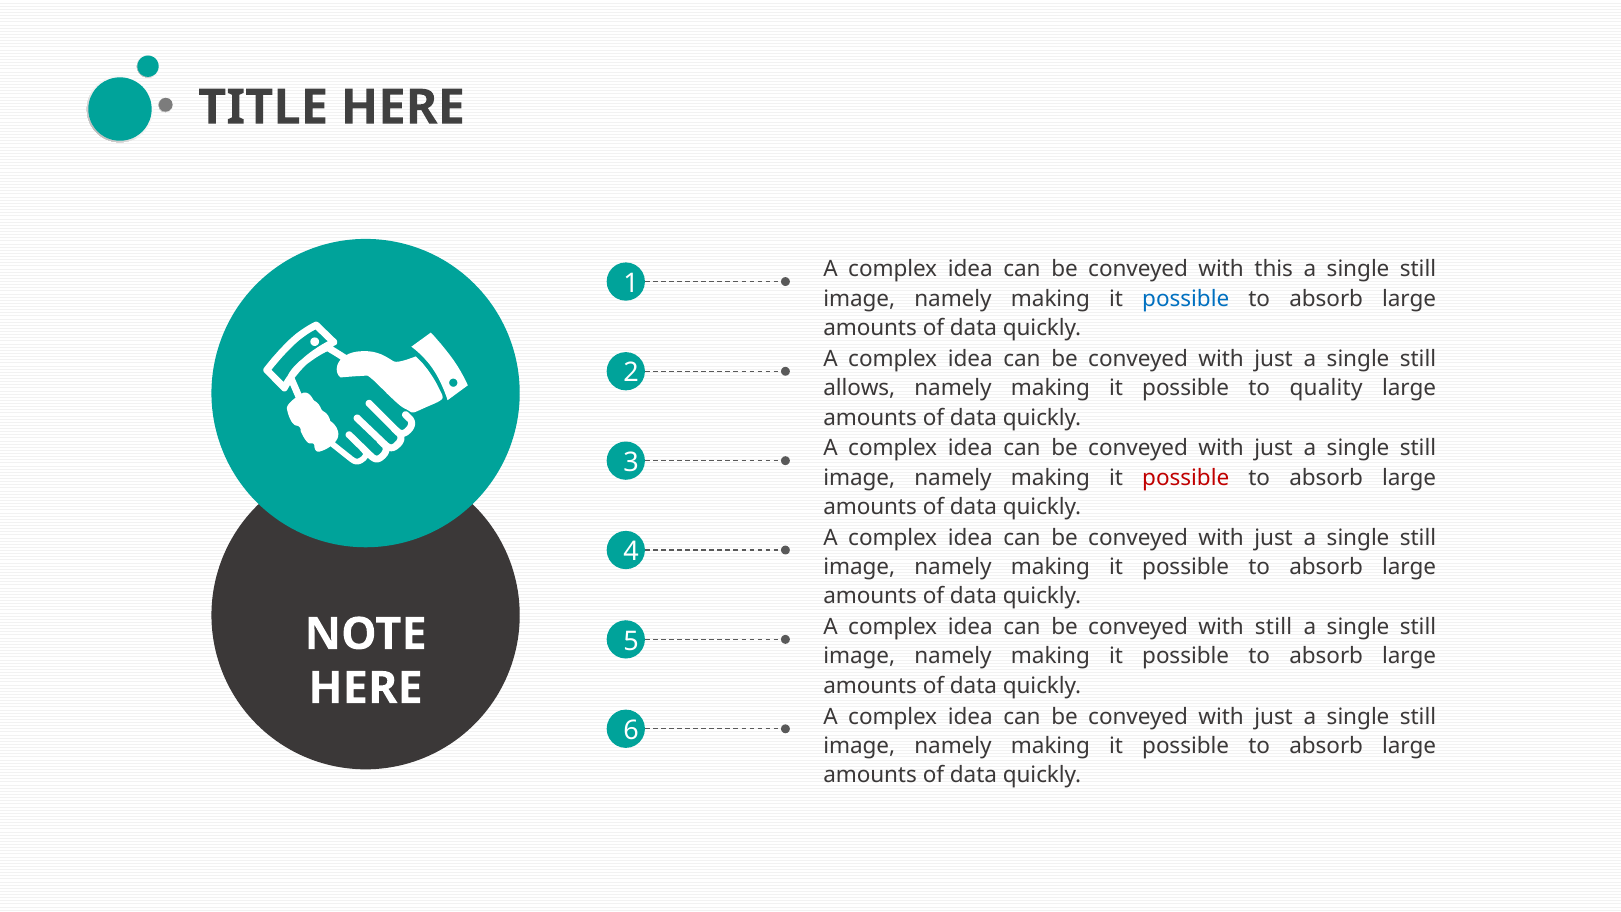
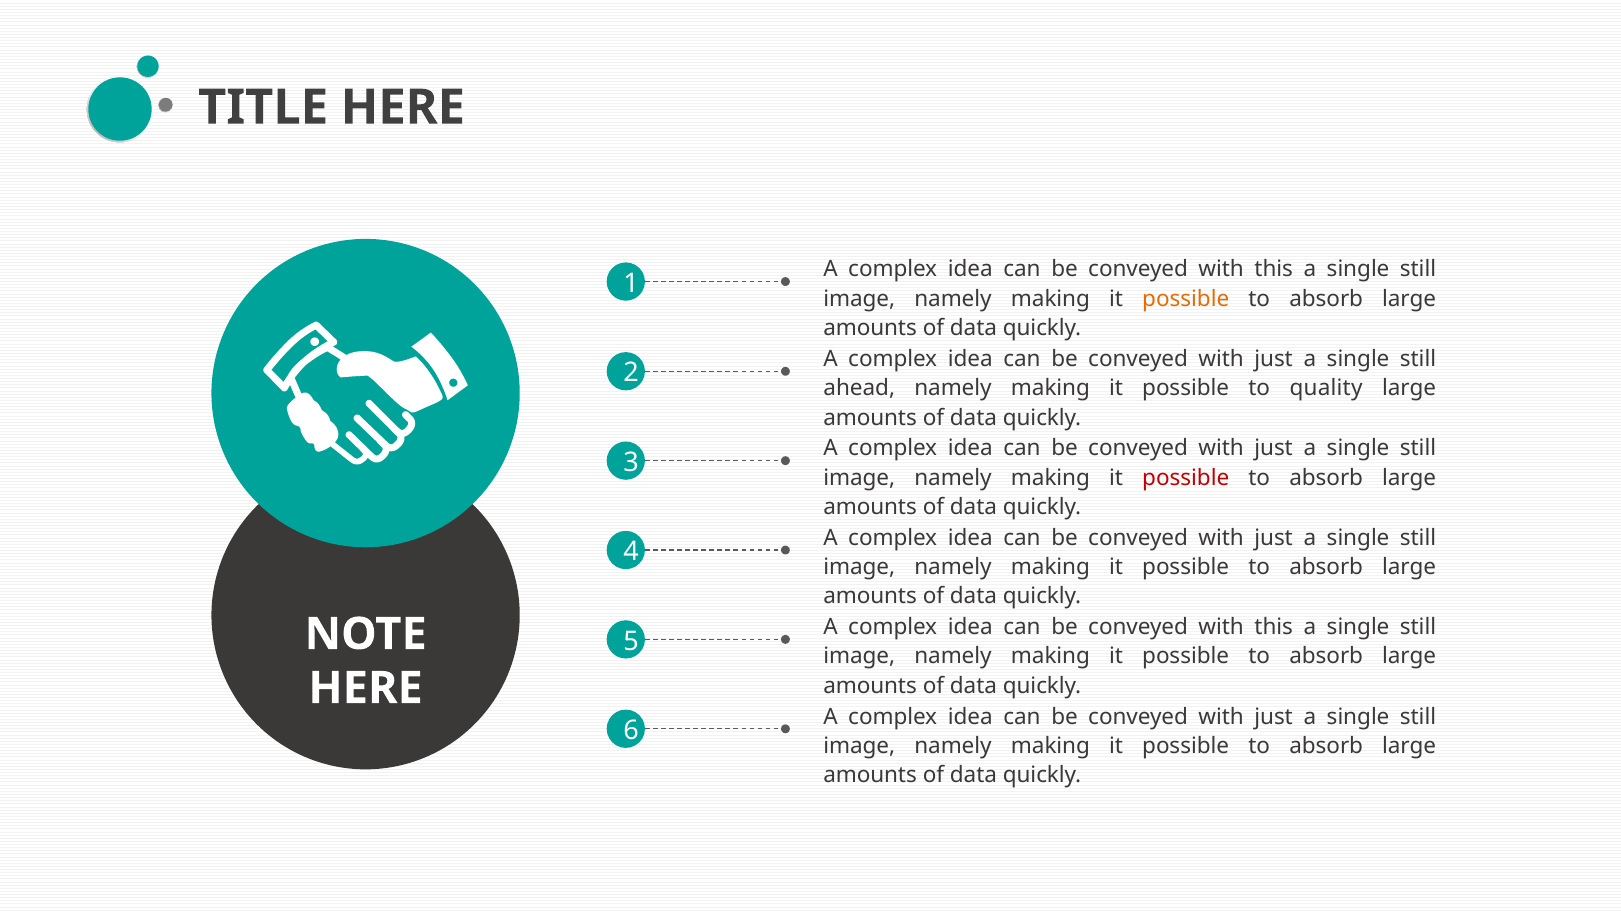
possible at (1186, 299) colour: blue -> orange
allows: allows -> ahead
still at (1274, 627): still -> this
